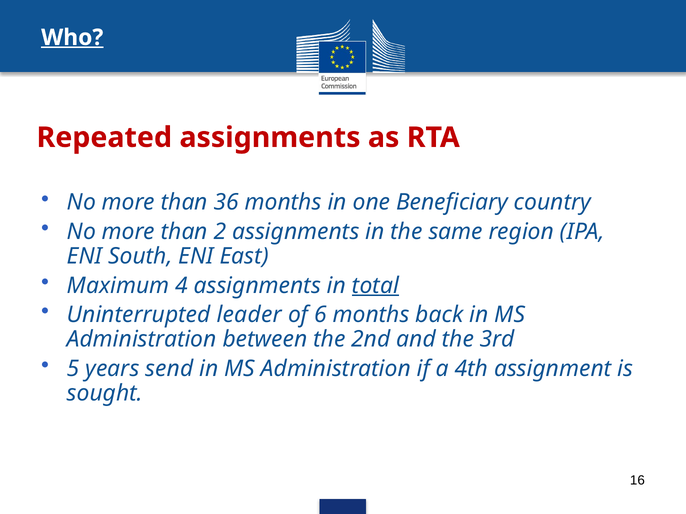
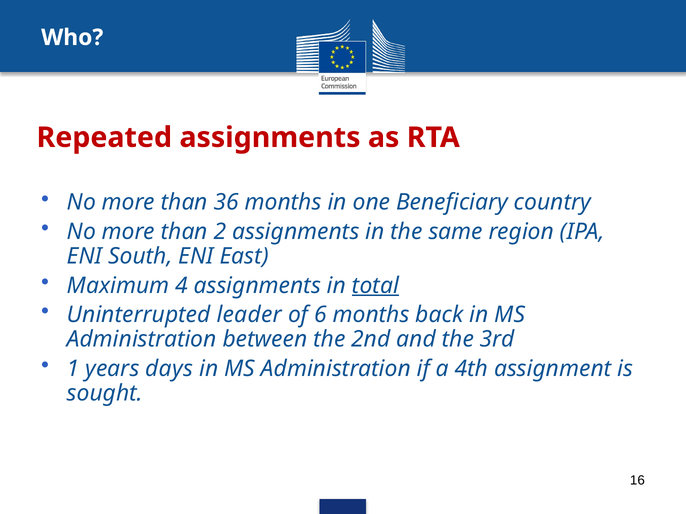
Who underline: present -> none
5: 5 -> 1
send: send -> days
